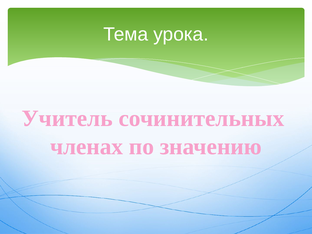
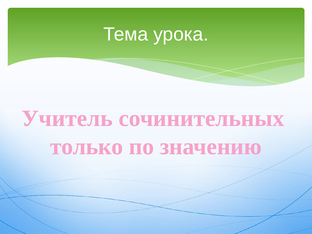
членах: членах -> только
